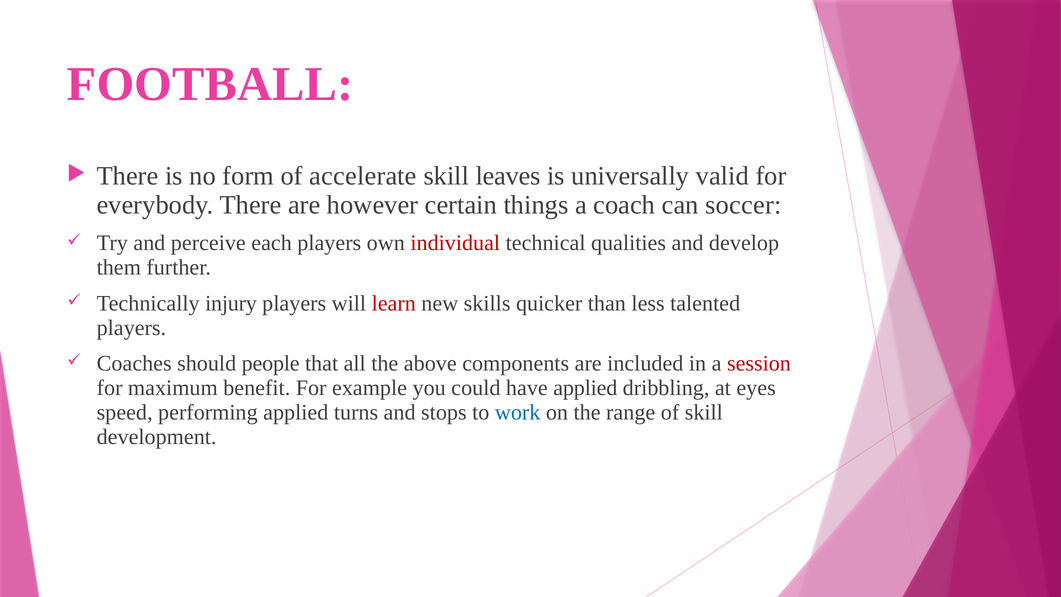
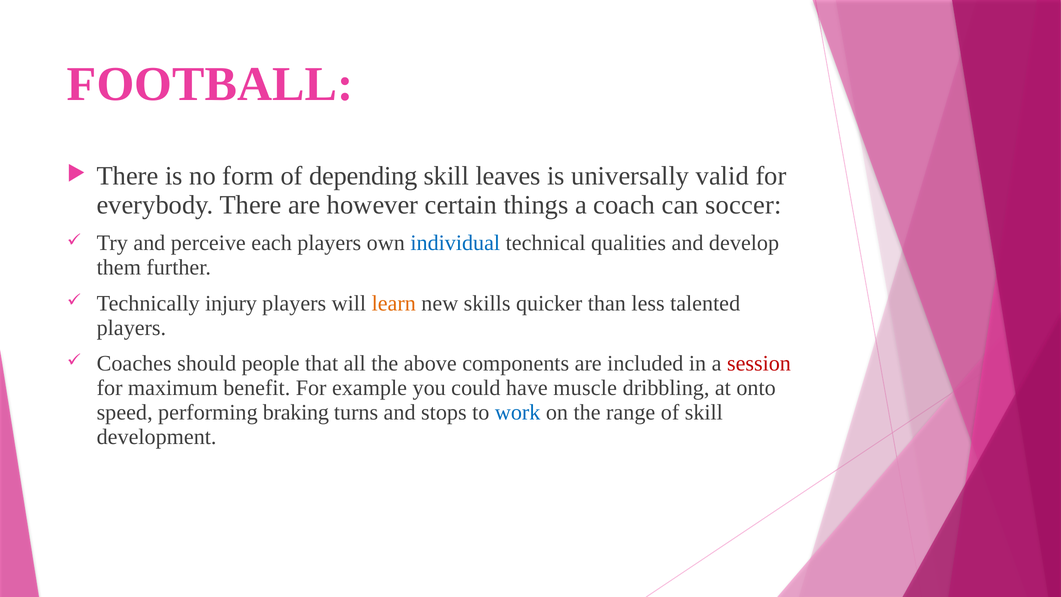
accelerate: accelerate -> depending
individual colour: red -> blue
learn colour: red -> orange
have applied: applied -> muscle
eyes: eyes -> onto
performing applied: applied -> braking
